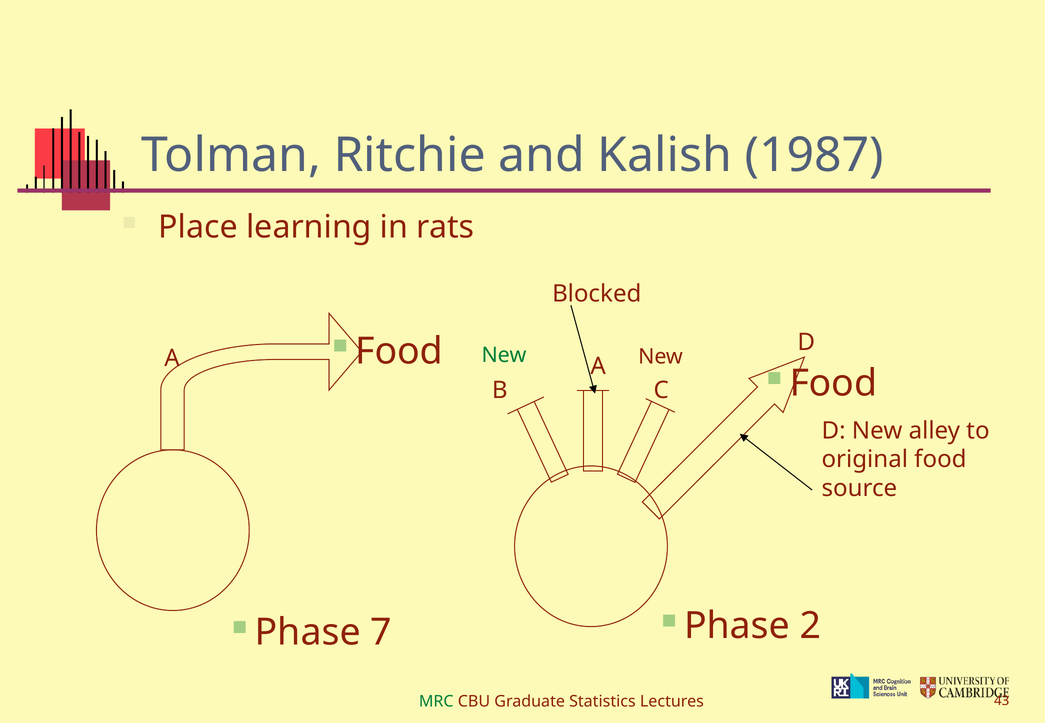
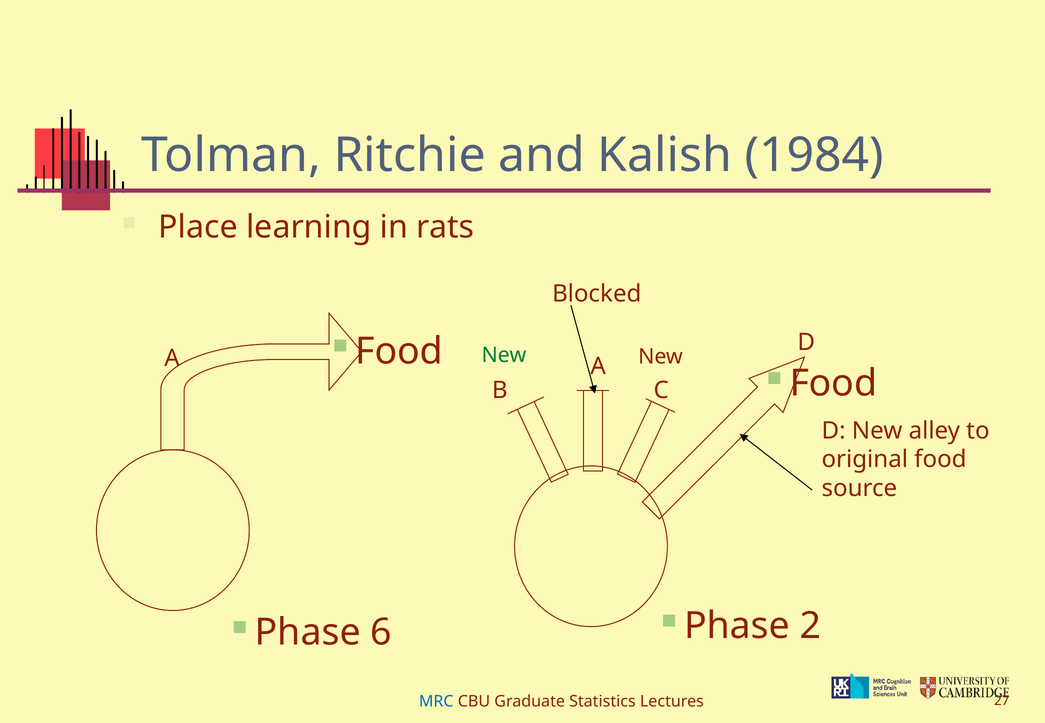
1987: 1987 -> 1984
7: 7 -> 6
MRC colour: green -> blue
43: 43 -> 27
